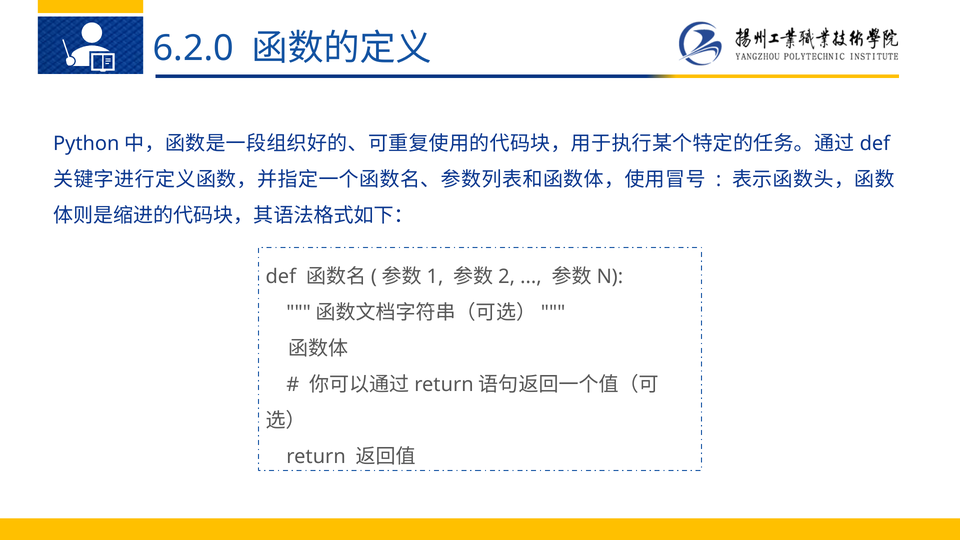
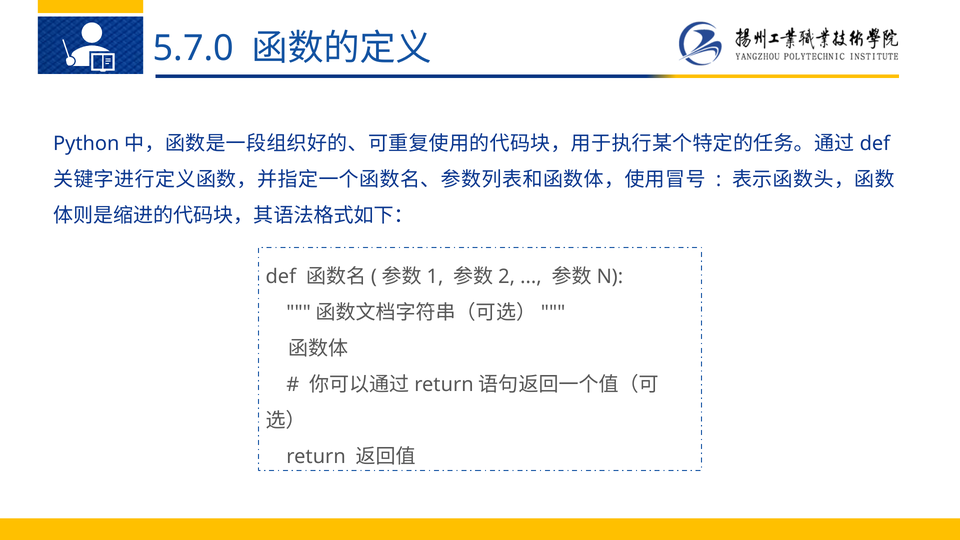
6.2.0: 6.2.0 -> 5.7.0
